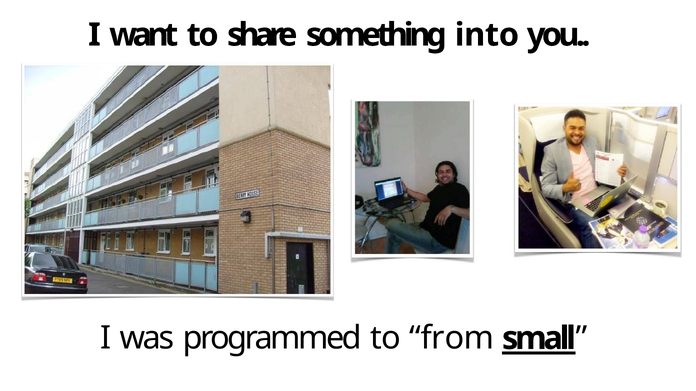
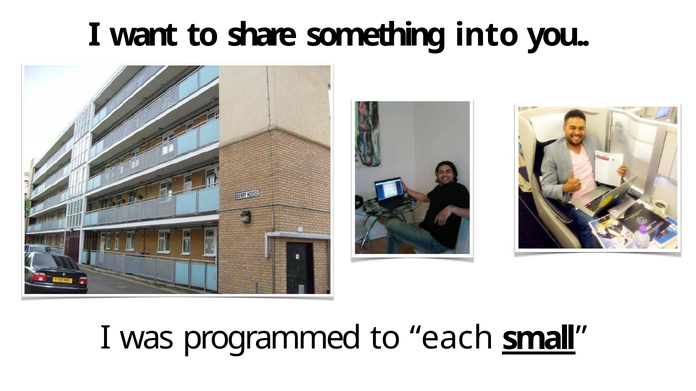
from: from -> each
